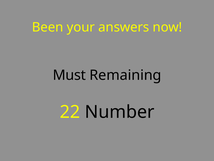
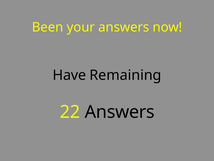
Must: Must -> Have
22 Number: Number -> Answers
